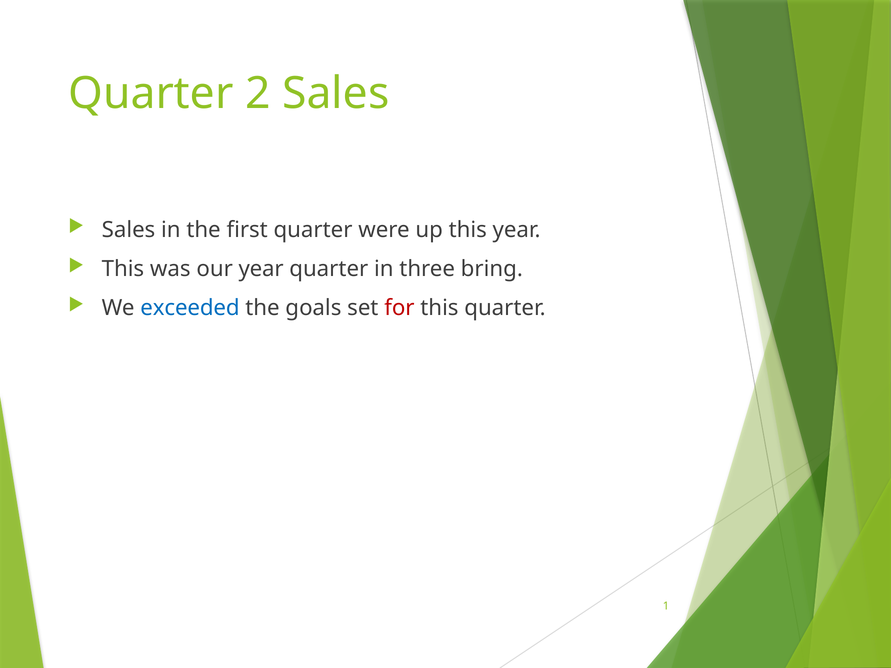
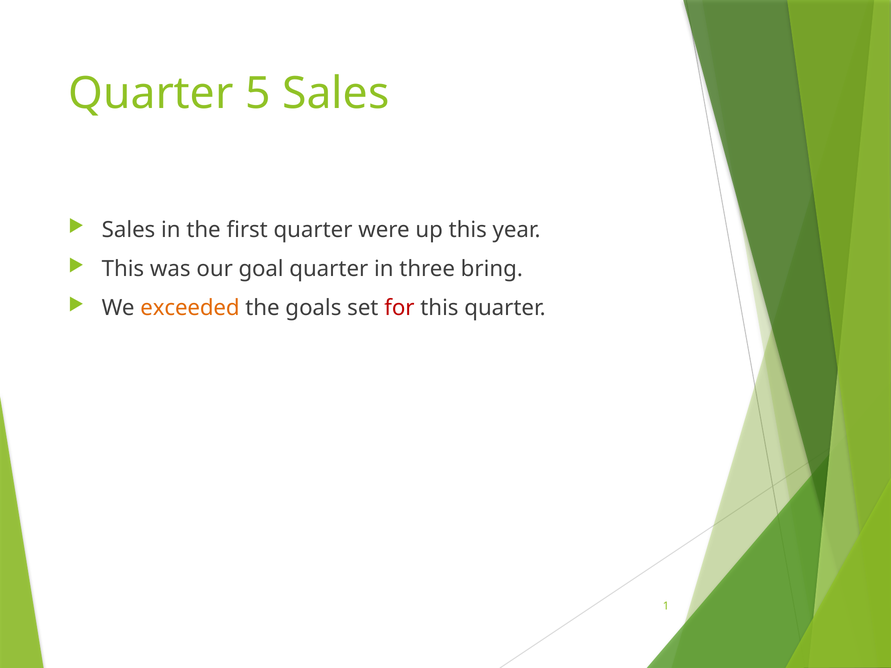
2: 2 -> 5
our year: year -> goal
exceeded colour: blue -> orange
